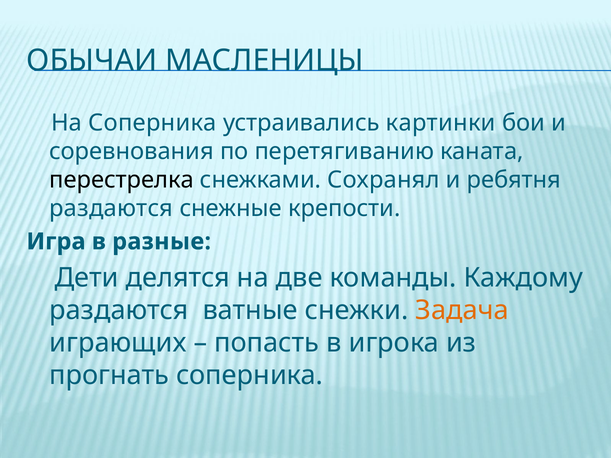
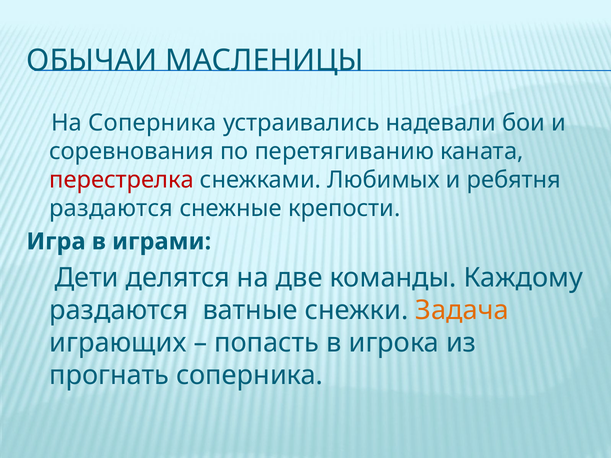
картинки: картинки -> надевали
перестрелка colour: black -> red
Сохранял: Сохранял -> Любимых
разные: разные -> играми
